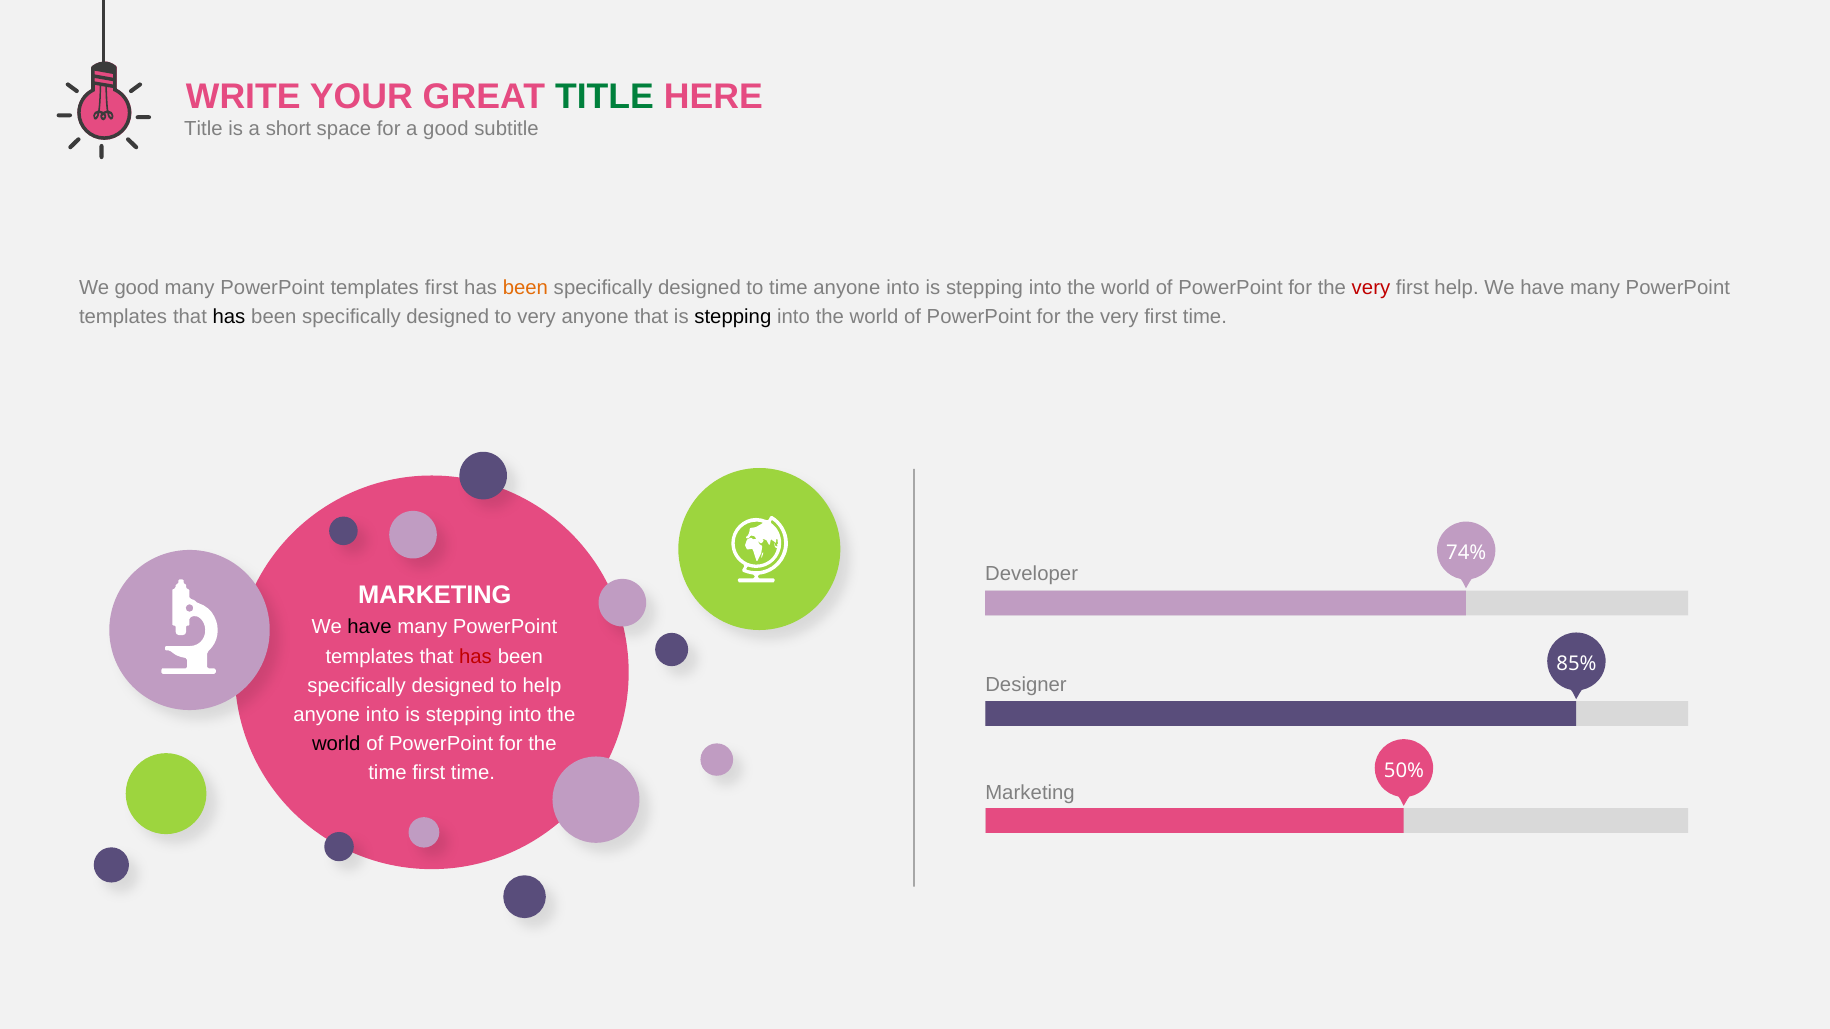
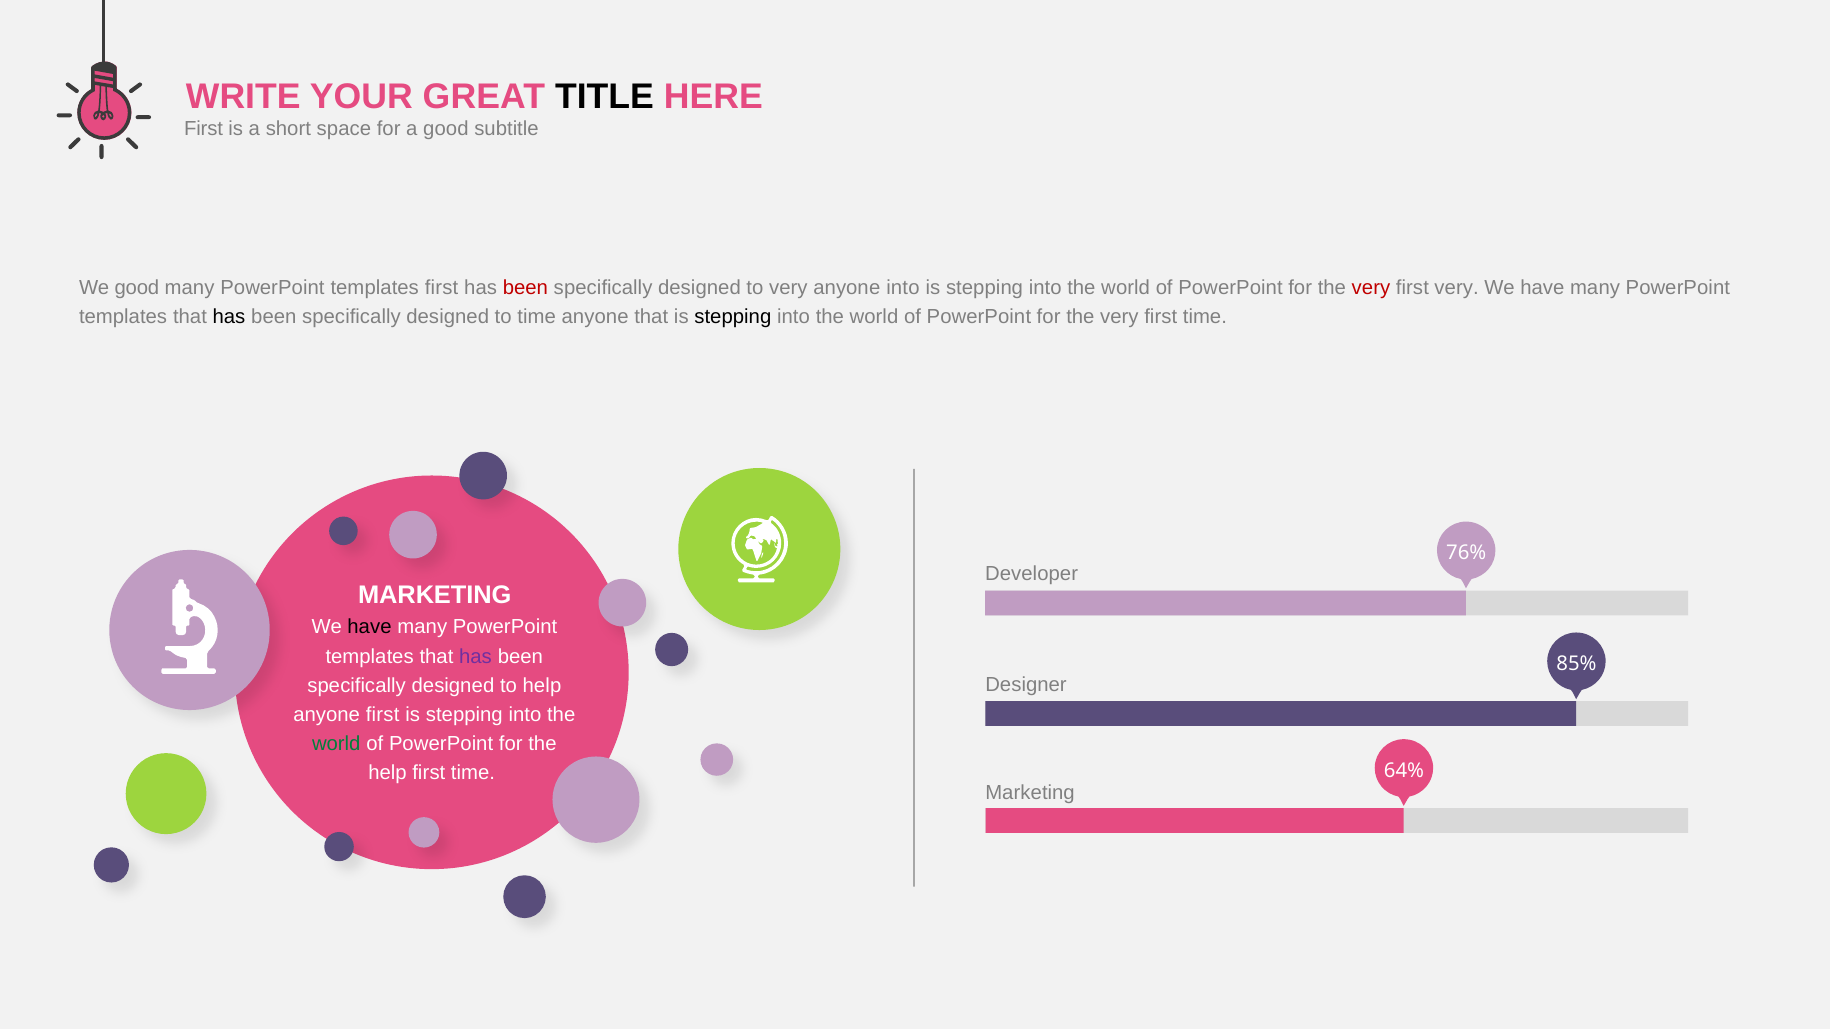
TITLE at (604, 97) colour: green -> black
Title at (203, 129): Title -> First
been at (525, 288) colour: orange -> red
to time: time -> very
first help: help -> very
to very: very -> time
74%: 74% -> 76%
has at (475, 656) colour: red -> purple
into at (383, 715): into -> first
world at (336, 744) colour: black -> green
time at (388, 773): time -> help
50%: 50% -> 64%
